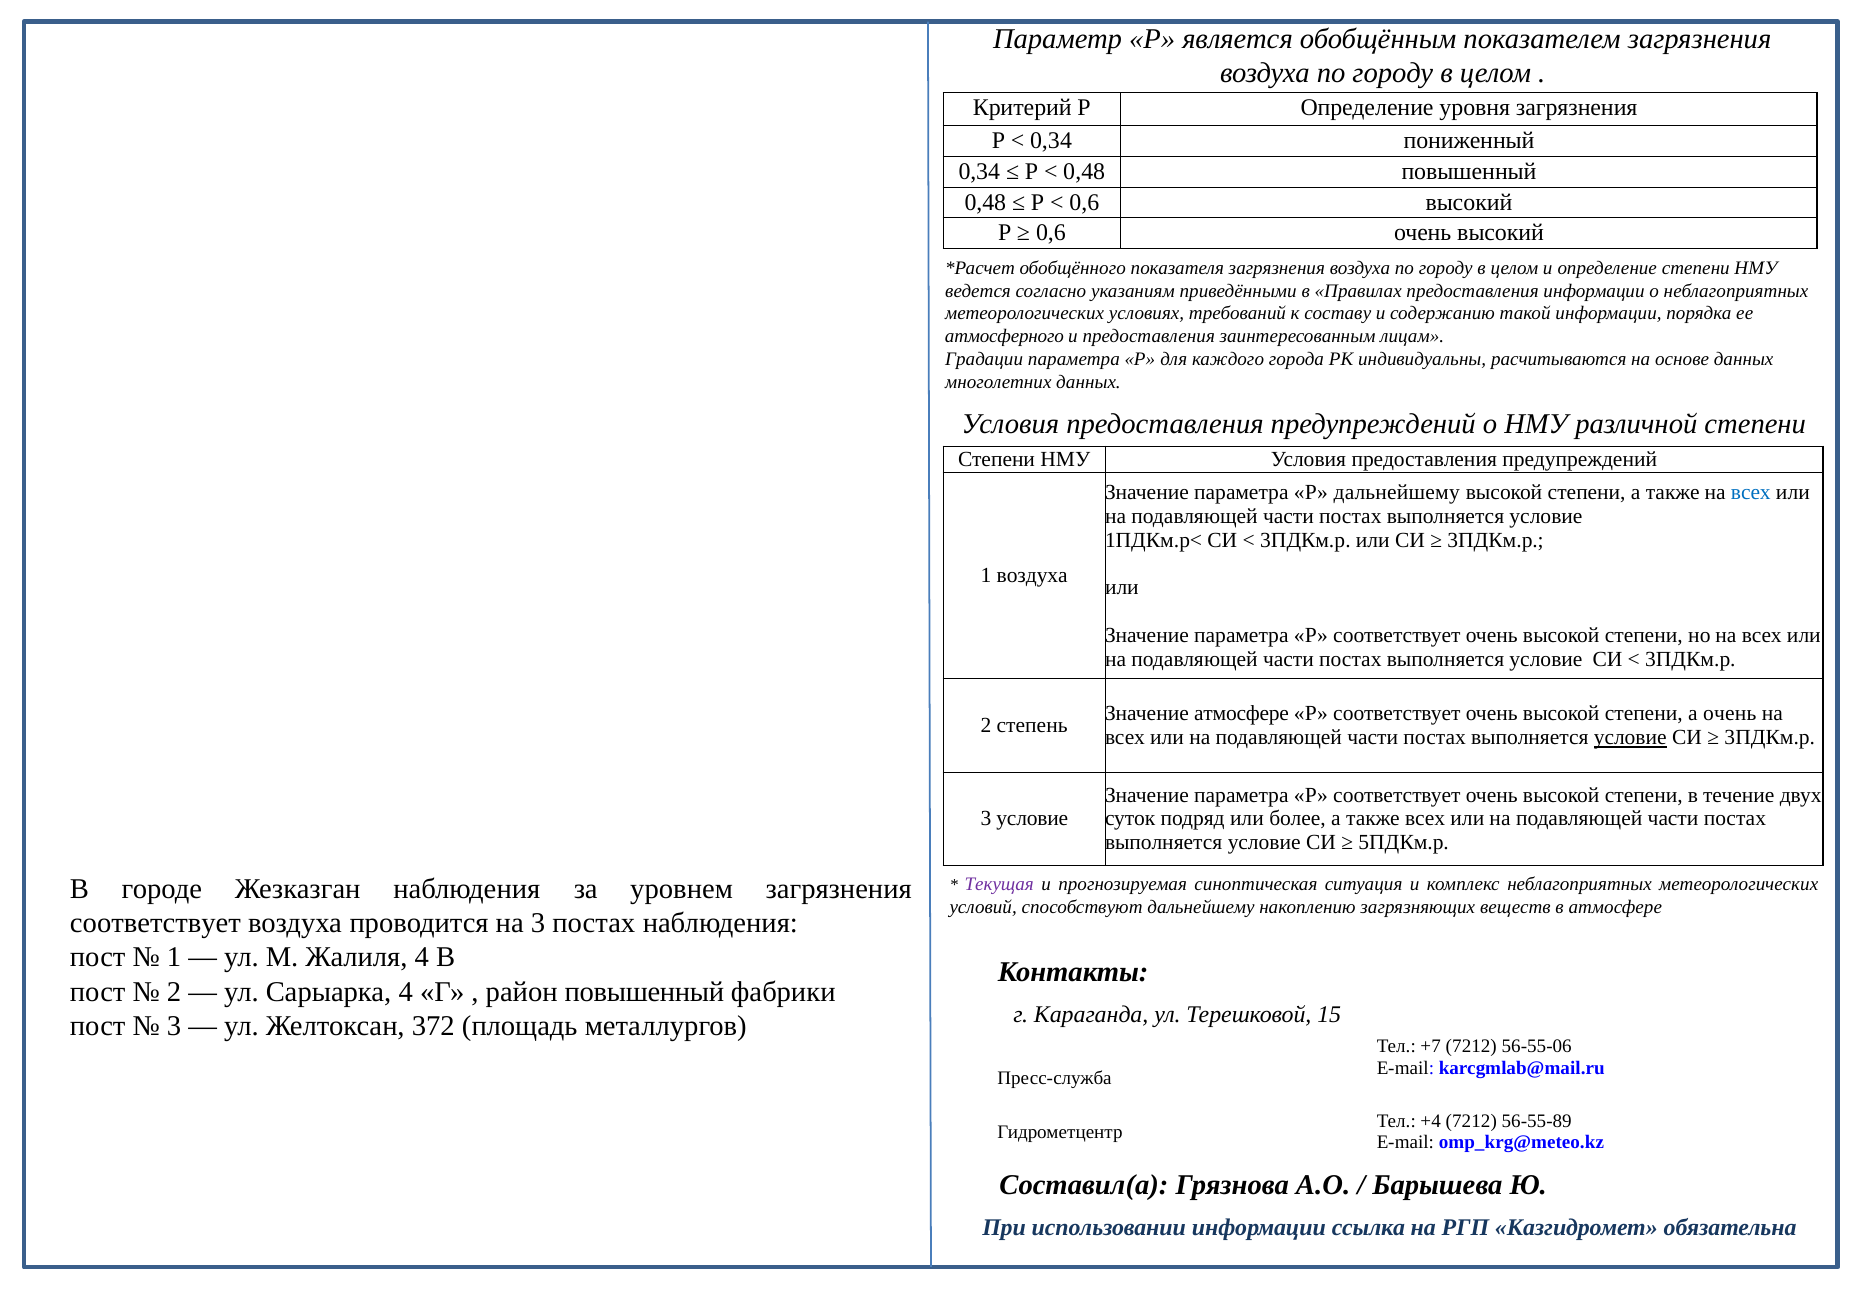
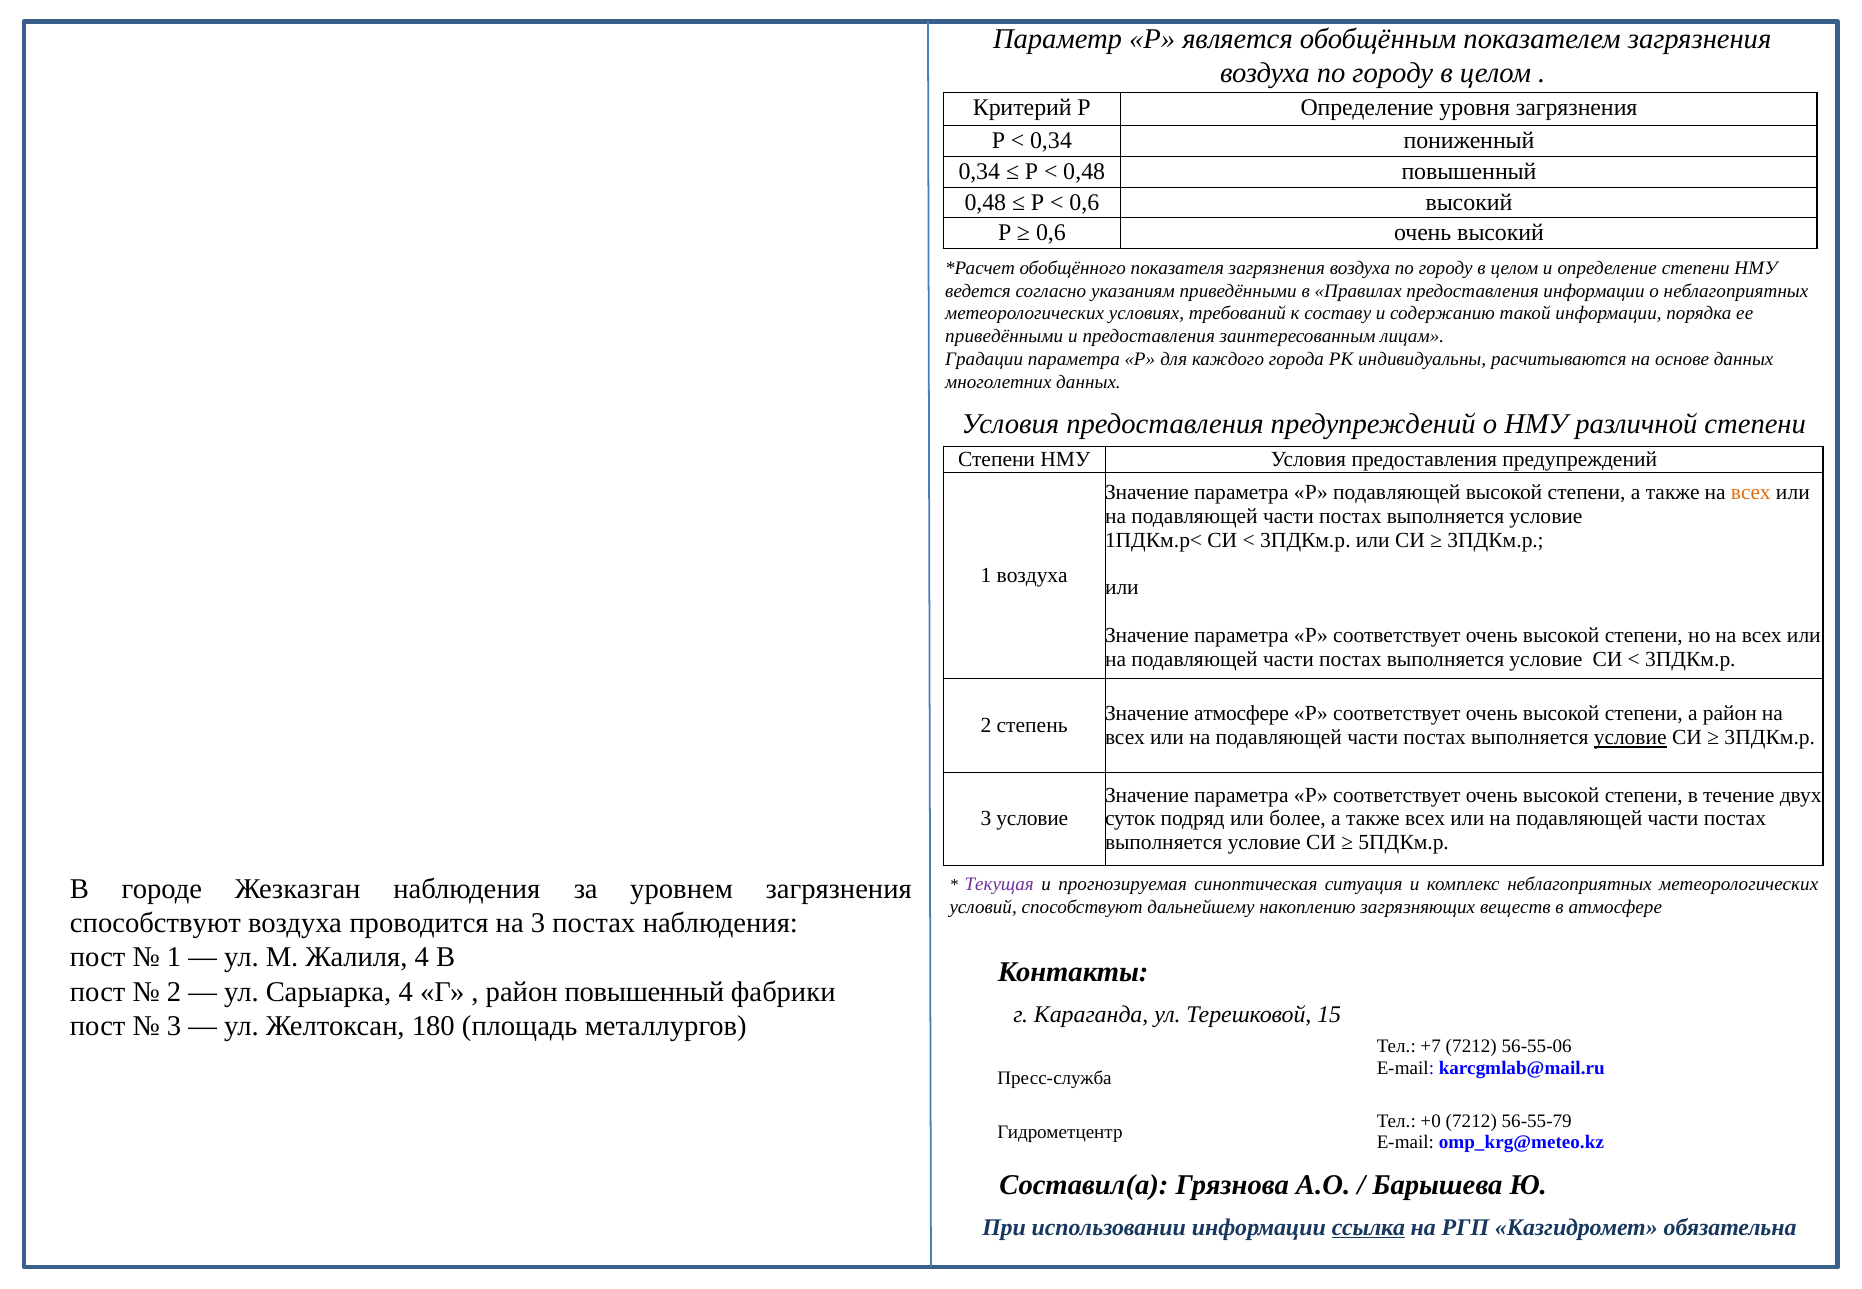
атмосферного at (1004, 337): атмосферного -> приведёнными
Р дальнейшему: дальнейшему -> подавляющей
всех at (1751, 492) colour: blue -> orange
а очень: очень -> район
соответствует at (155, 923): соответствует -> способствуют
372: 372 -> 180
+4: +4 -> +0
56-55-89: 56-55-89 -> 56-55-79
ссылка underline: none -> present
